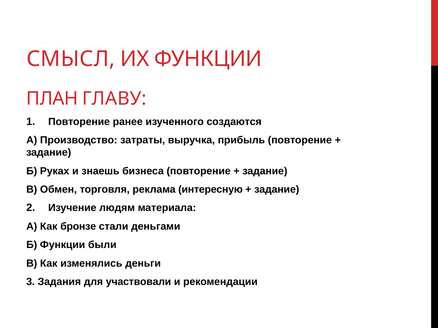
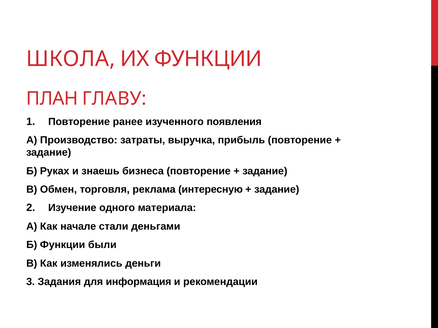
СМЫСЛ: СМЫСЛ -> ШКОЛА
создаются: создаются -> появления
людям: людям -> одного
бронзе: бронзе -> начале
участвовали: участвовали -> информация
